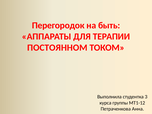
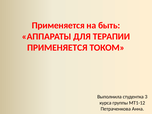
Перегородок at (58, 25): Перегородок -> Применяется
ПОСТОЯННОМ at (57, 48): ПОСТОЯННОМ -> ПРИМЕНЯЕТСЯ
